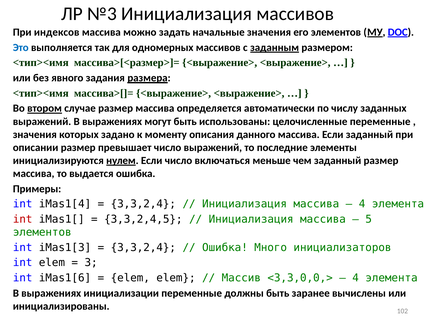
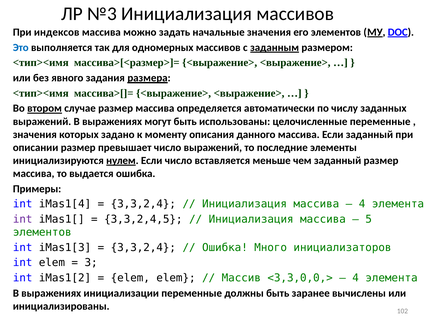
включаться: включаться -> вставляется
int at (23, 219) colour: red -> purple
iMas1[6: iMas1[6 -> iMas1[2
